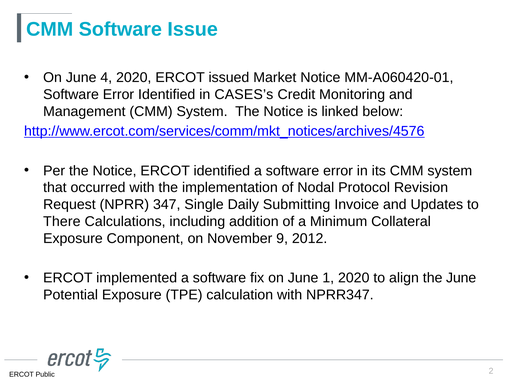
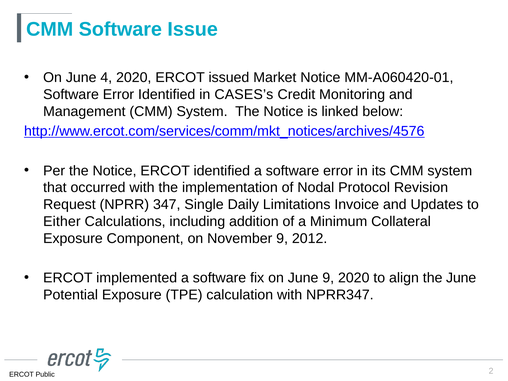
Submitting: Submitting -> Limitations
There: There -> Either
June 1: 1 -> 9
